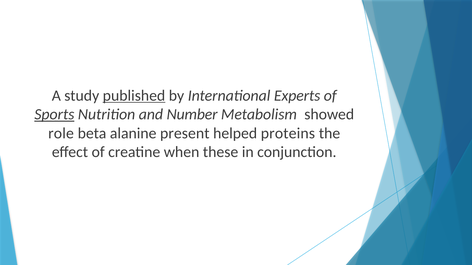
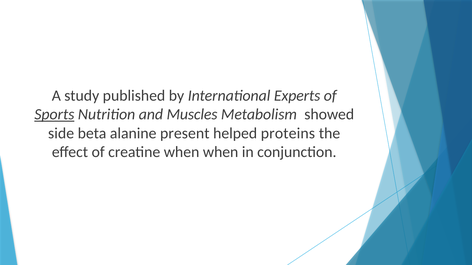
published underline: present -> none
Number: Number -> Muscles
role: role -> side
when these: these -> when
